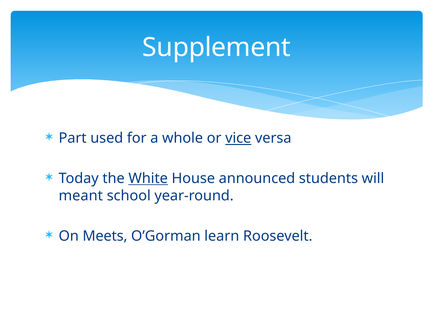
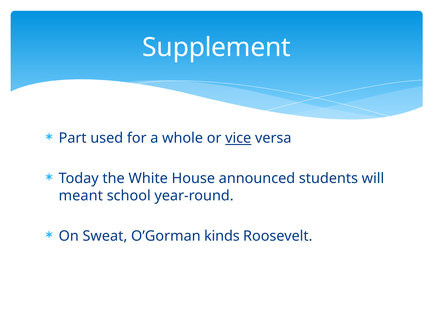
White underline: present -> none
Meets: Meets -> Sweat
learn: learn -> kinds
